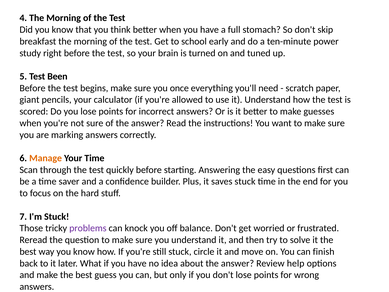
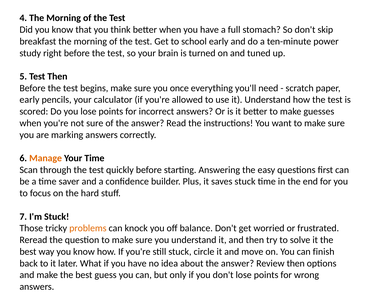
Test Been: Been -> Then
giant at (29, 100): giant -> early
problems colour: purple -> orange
Review help: help -> then
